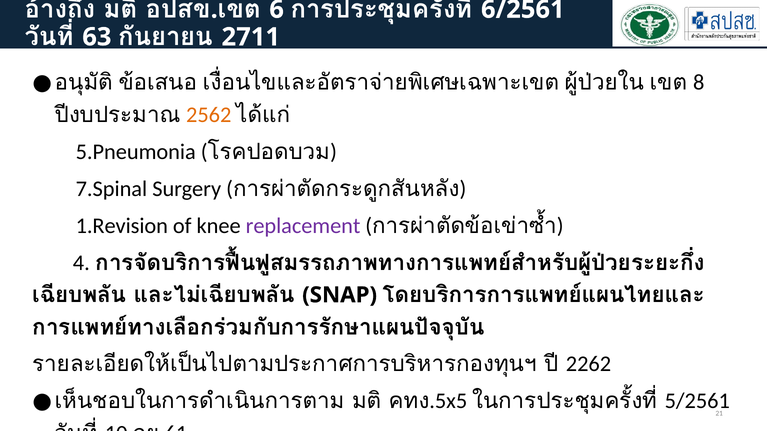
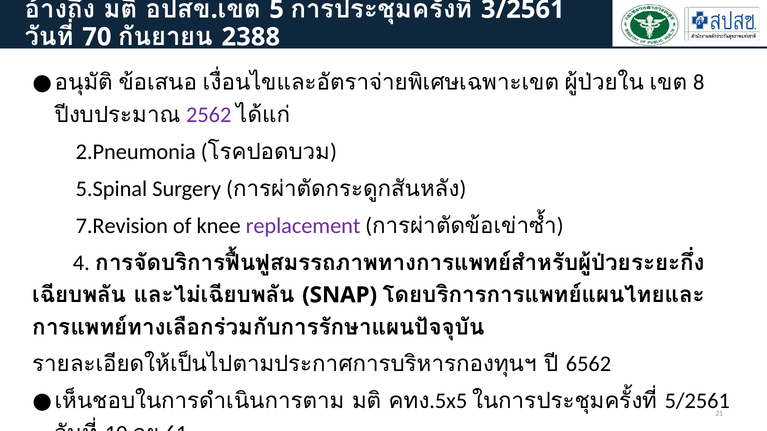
6: 6 -> 5
6/2561: 6/2561 -> 3/2561
63: 63 -> 70
2711: 2711 -> 2388
2562 colour: orange -> purple
5.Pneumonia: 5.Pneumonia -> 2.Pneumonia
7.Spinal: 7.Spinal -> 5.Spinal
1.Revision: 1.Revision -> 7.Revision
2262: 2262 -> 6562
